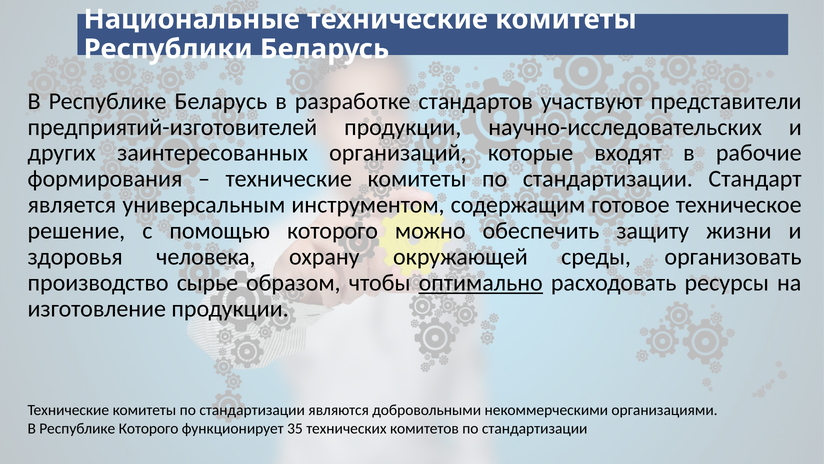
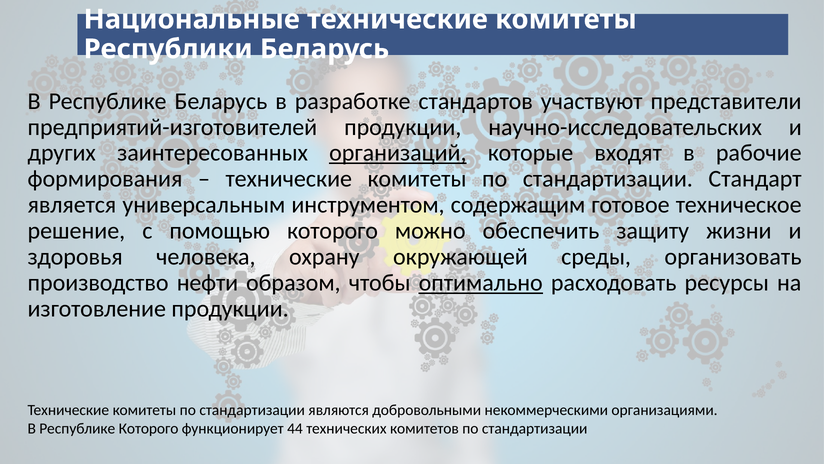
организаций underline: none -> present
сырье: сырье -> нефти
35: 35 -> 44
